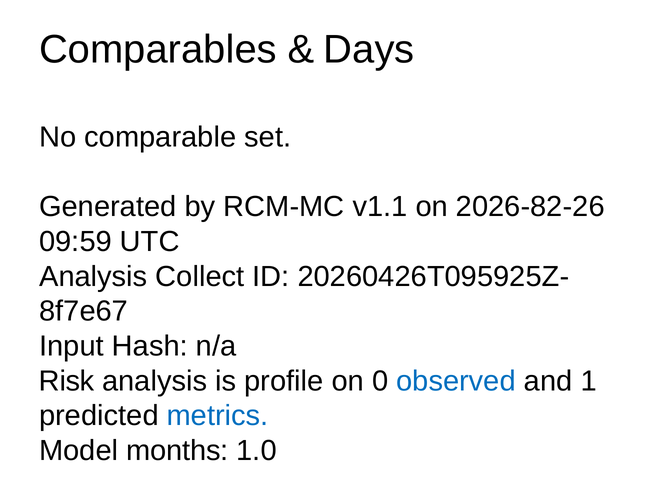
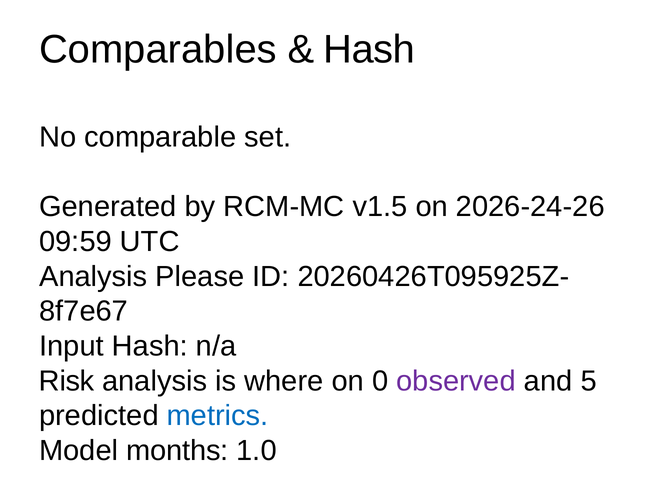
Days at (369, 50): Days -> Hash
v1.1: v1.1 -> v1.5
2026-82-26: 2026-82-26 -> 2026-24-26
Collect: Collect -> Please
profile: profile -> where
observed colour: blue -> purple
1: 1 -> 5
